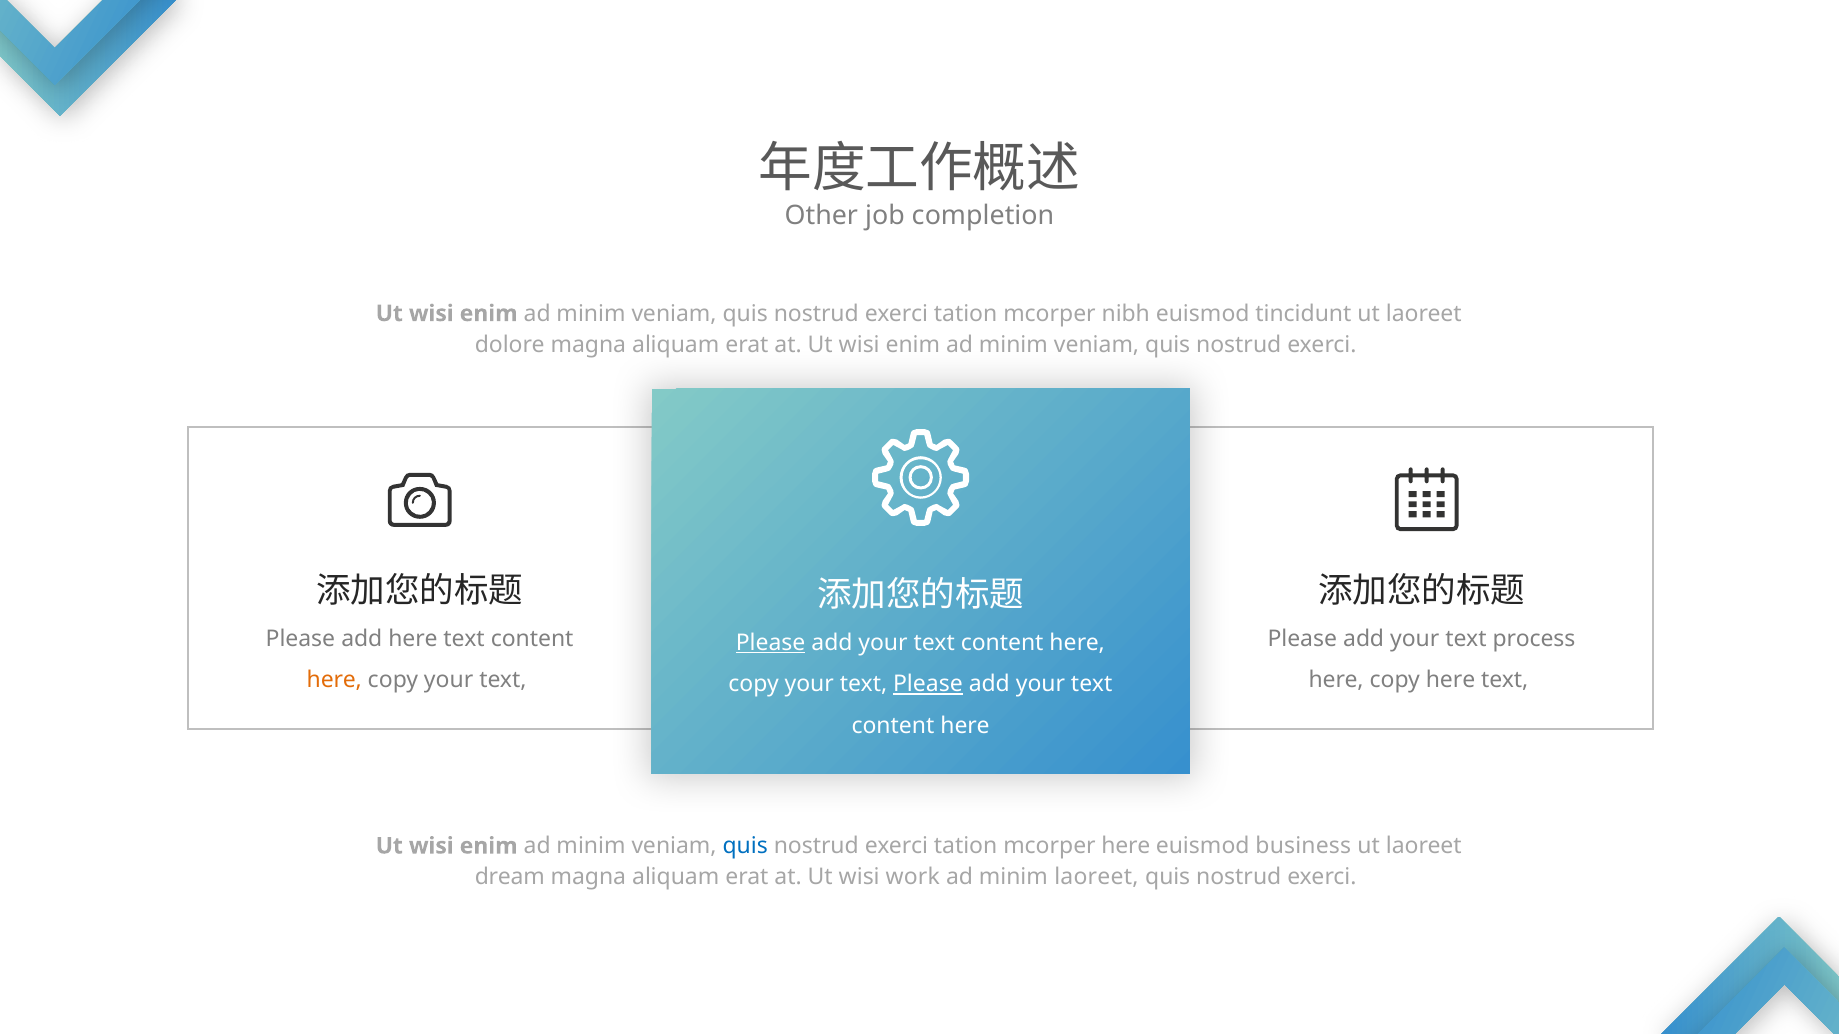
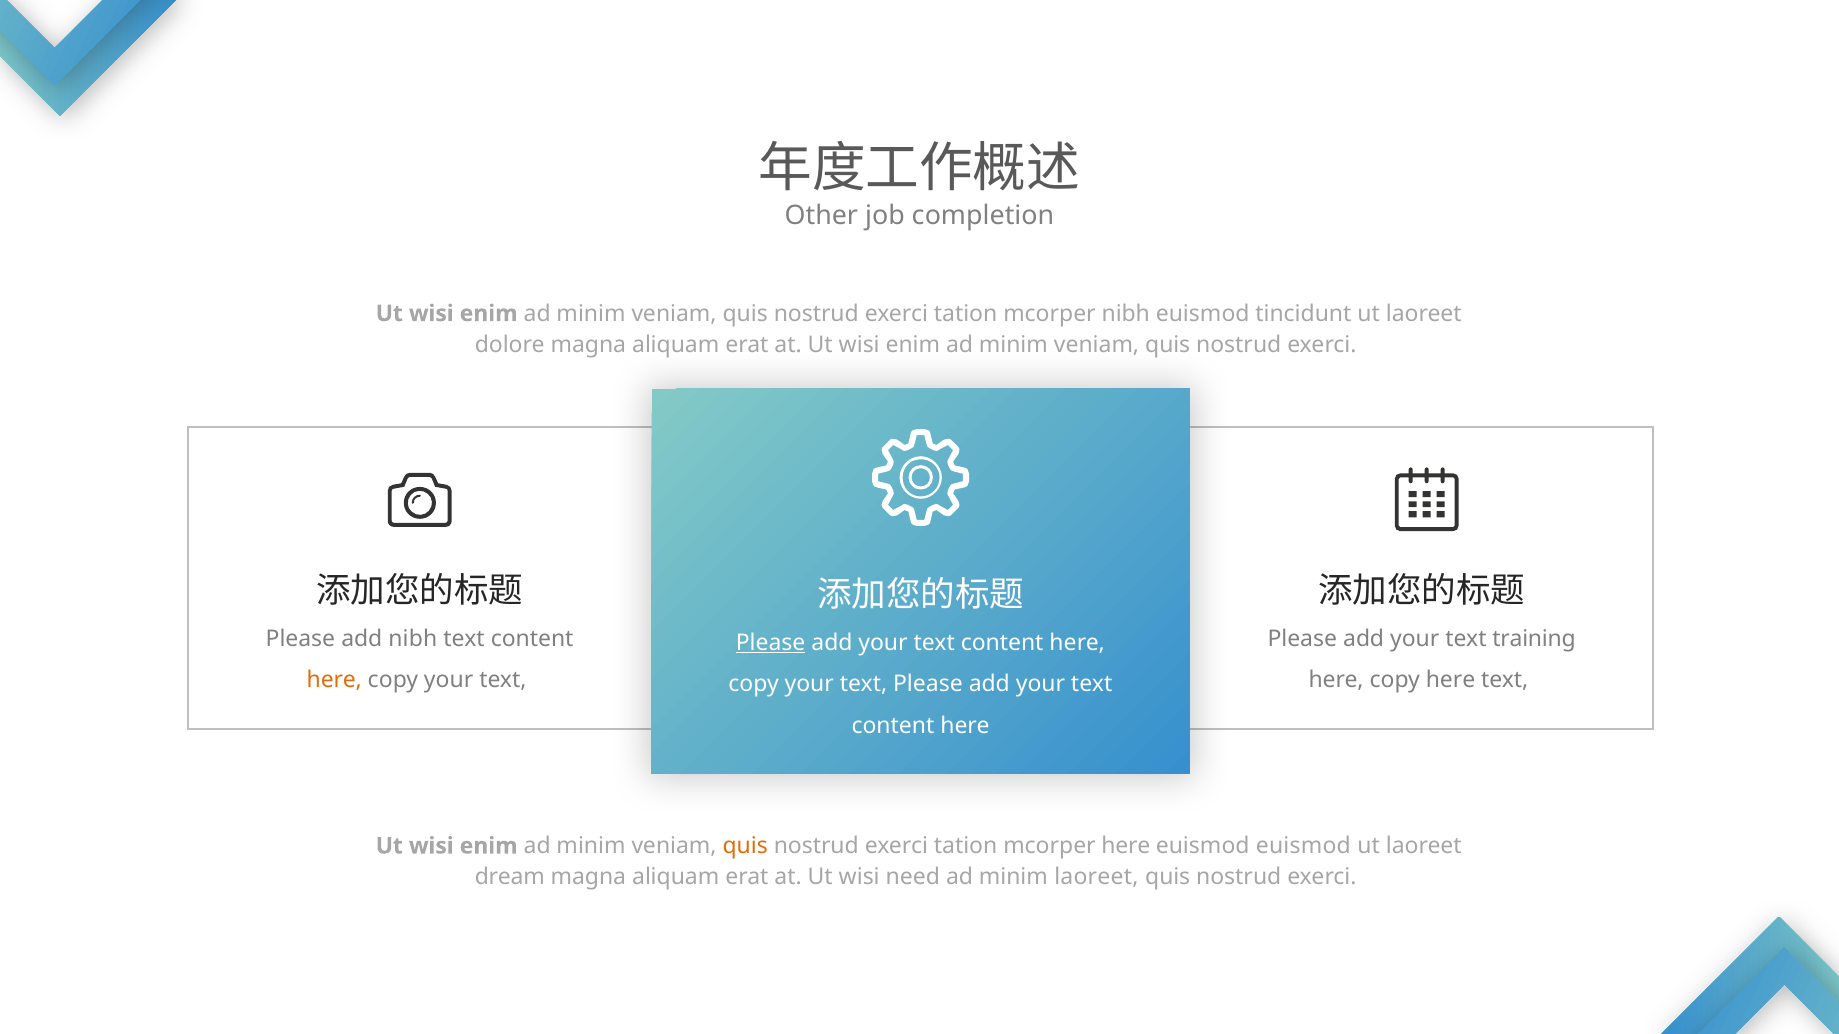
add here: here -> nibh
process: process -> training
Please at (928, 684) underline: present -> none
quis at (745, 846) colour: blue -> orange
euismod business: business -> euismod
work: work -> need
